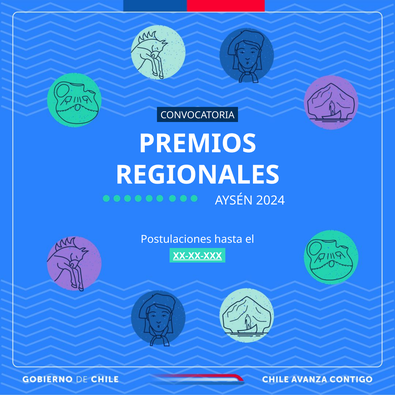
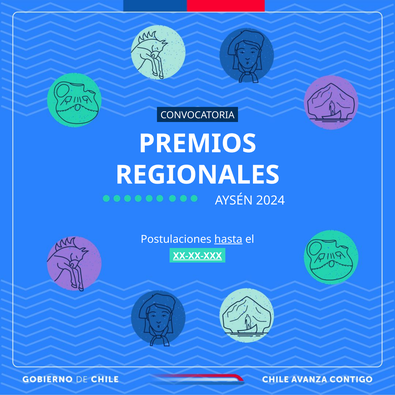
hasta underline: none -> present
